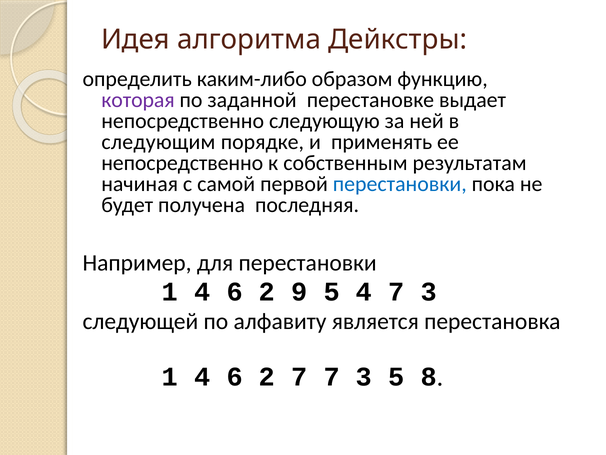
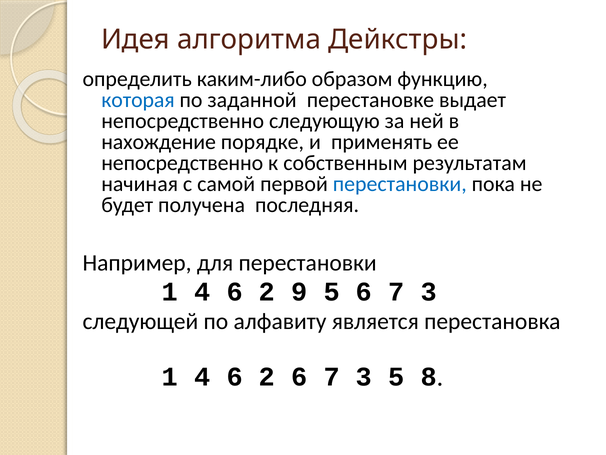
которая colour: purple -> blue
следующим: следующим -> нахождение
5 4: 4 -> 6
2 7: 7 -> 6
